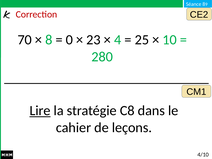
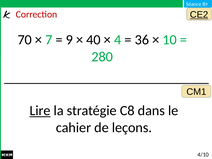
CE2 underline: none -> present
8: 8 -> 7
0: 0 -> 9
23: 23 -> 40
25: 25 -> 36
